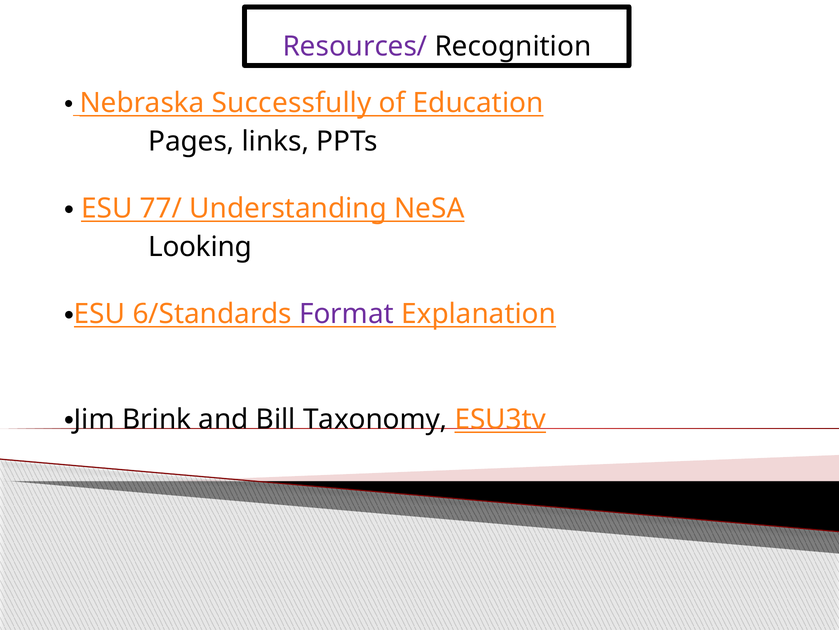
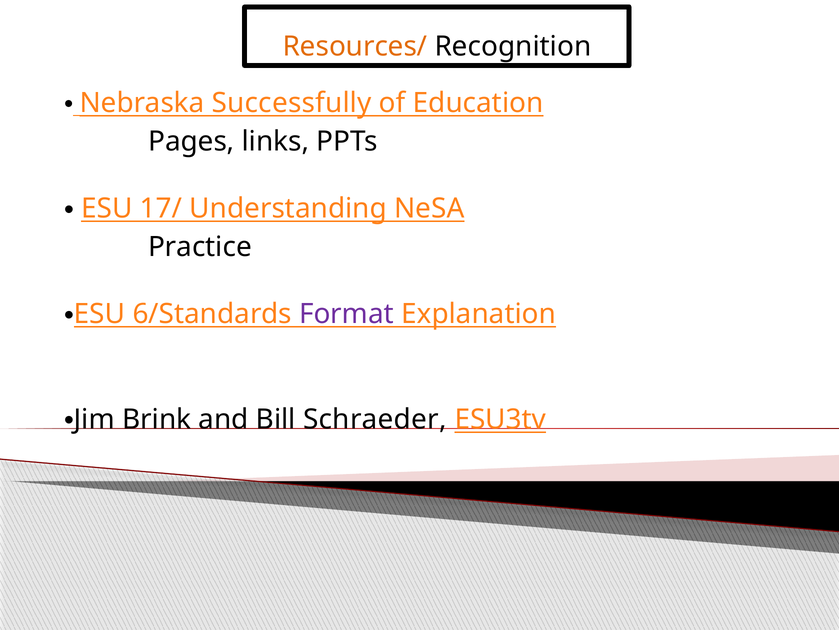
Resources/ colour: purple -> orange
77/: 77/ -> 17/
Looking: Looking -> Practice
Taxonomy: Taxonomy -> Schraeder
